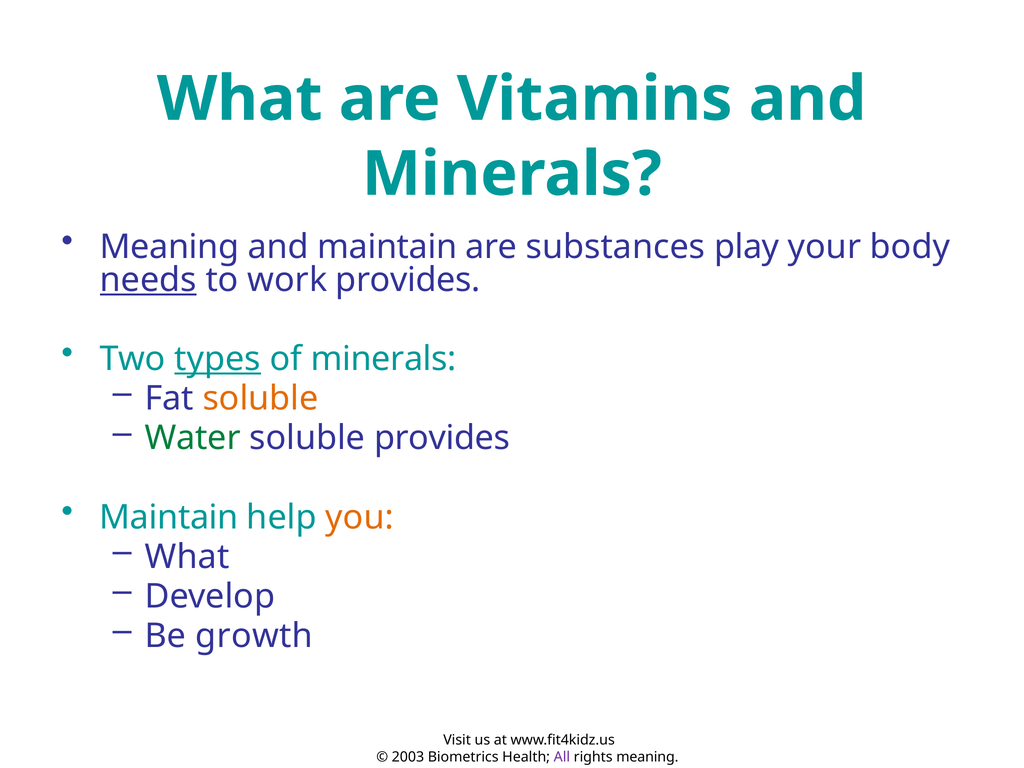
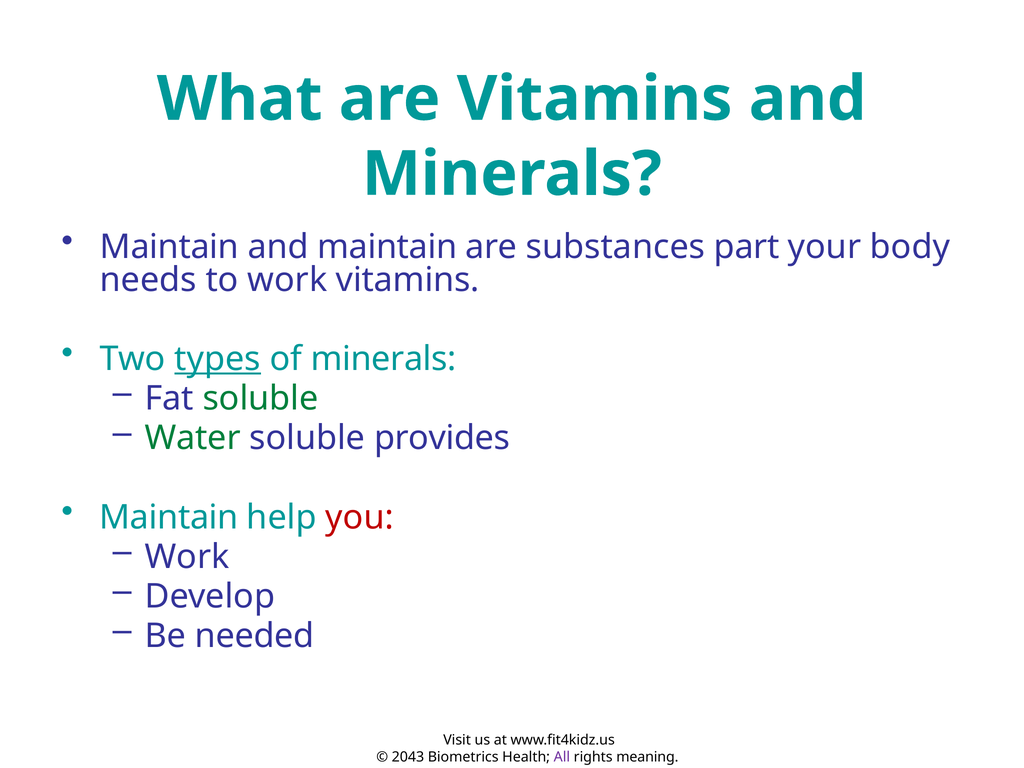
Meaning at (169, 247): Meaning -> Maintain
play: play -> part
needs underline: present -> none
work provides: provides -> vitamins
soluble at (261, 399) colour: orange -> green
you colour: orange -> red
What at (187, 557): What -> Work
growth: growth -> needed
2003: 2003 -> 2043
